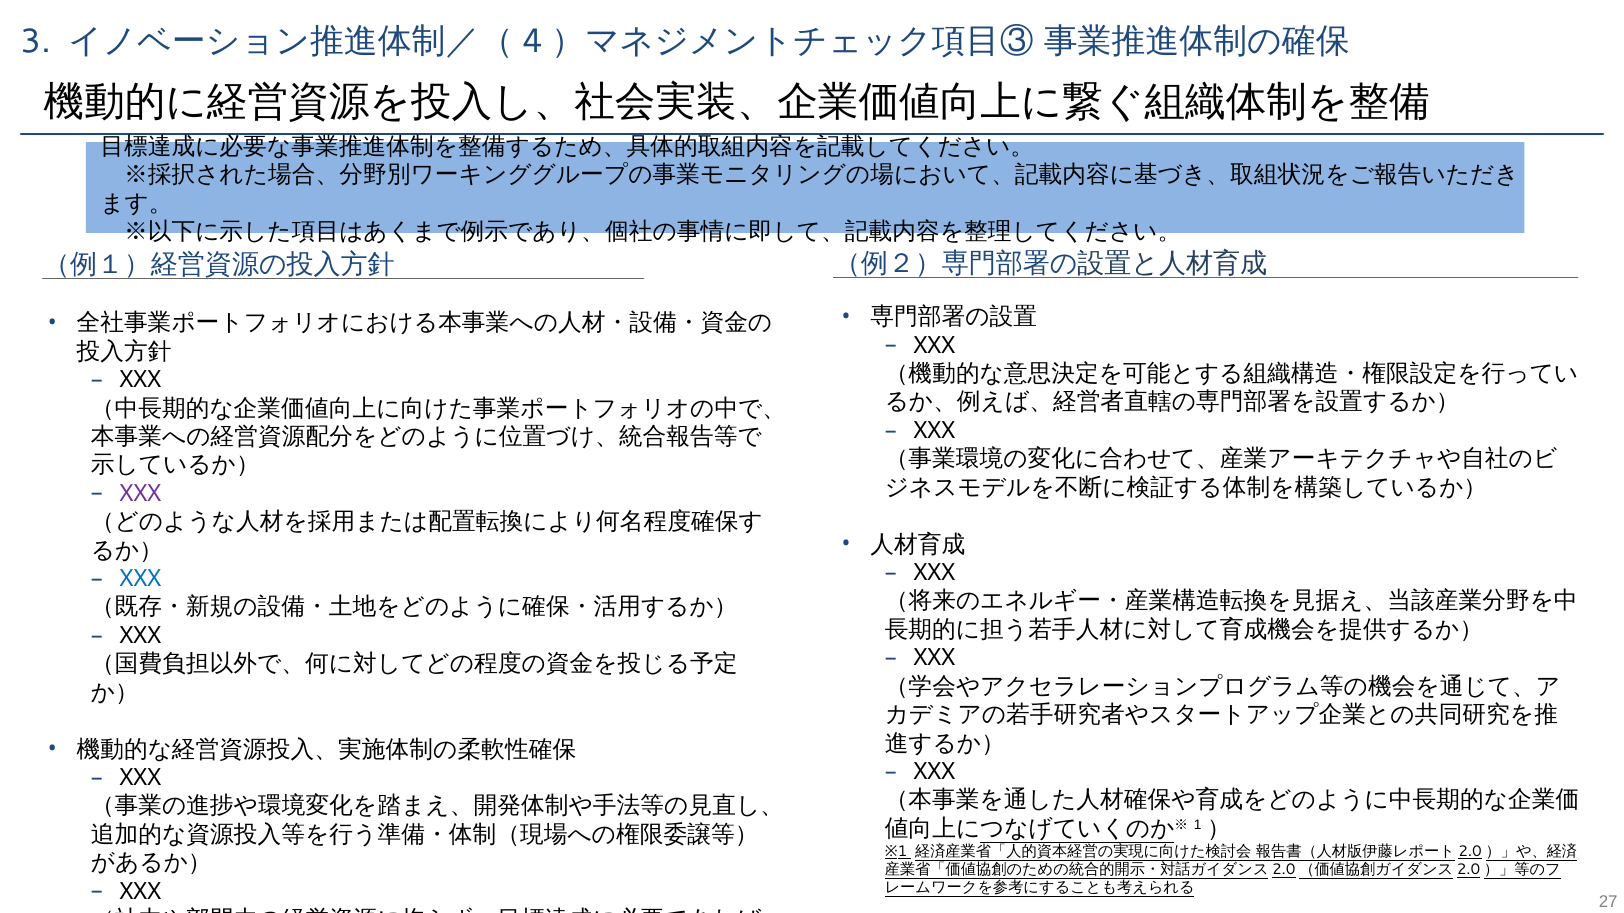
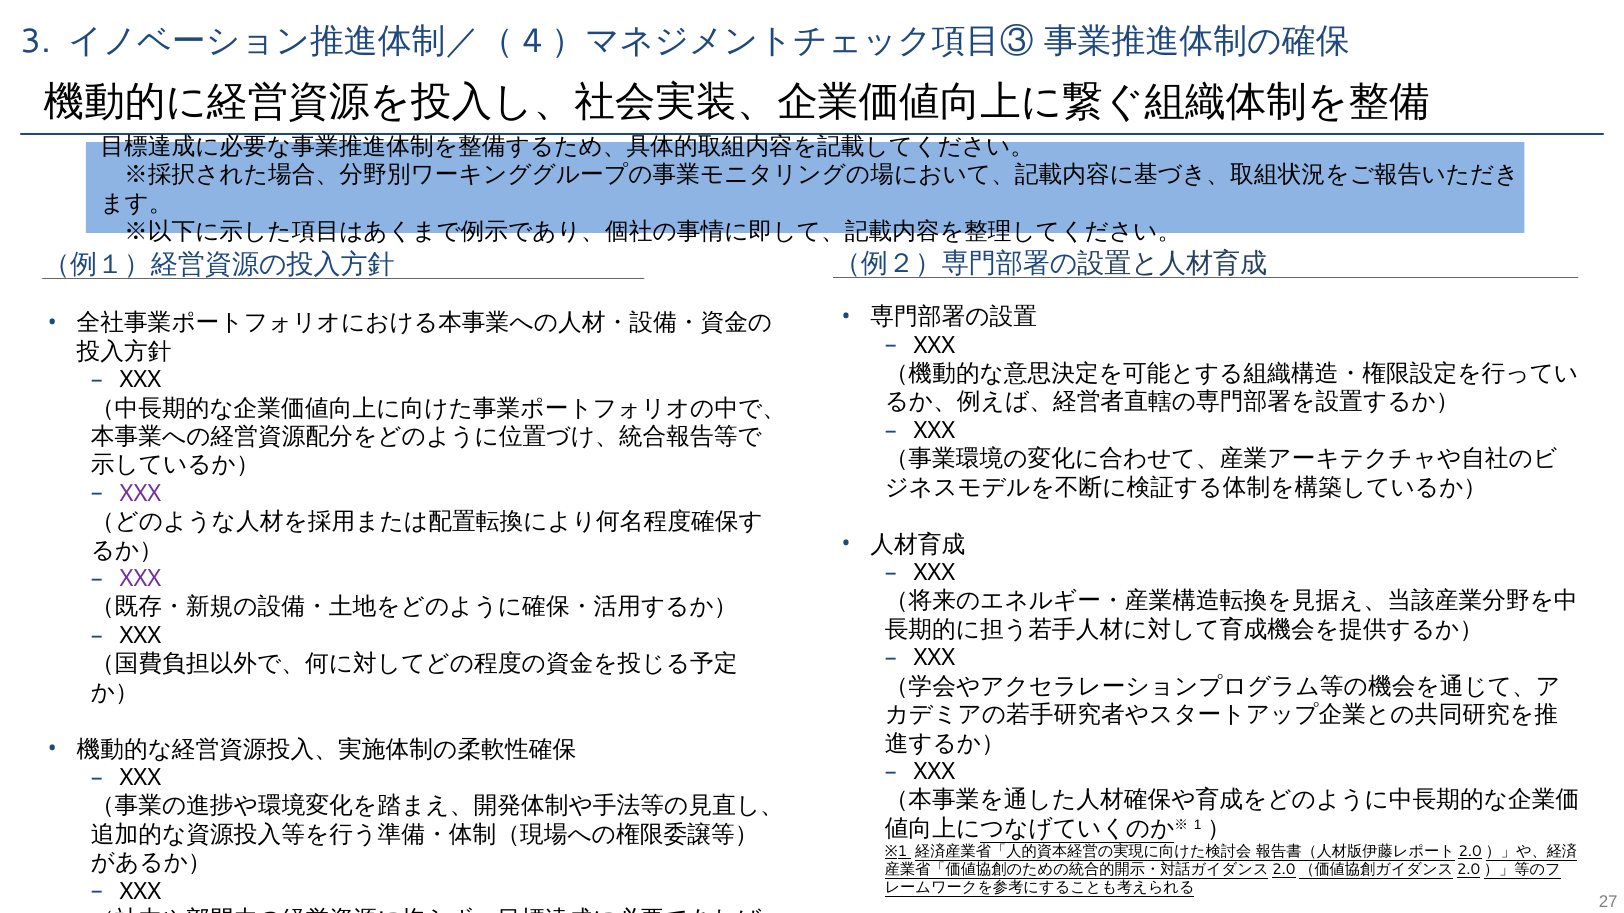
XXX at (141, 579) colour: blue -> purple
